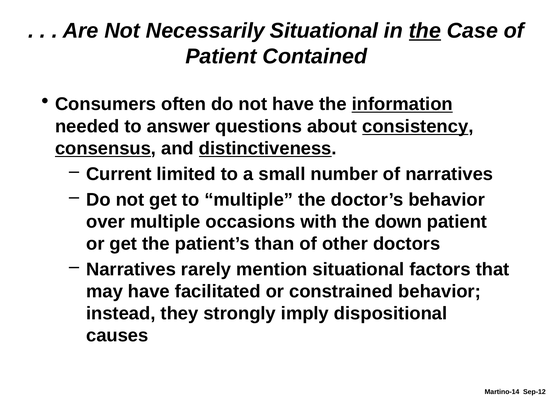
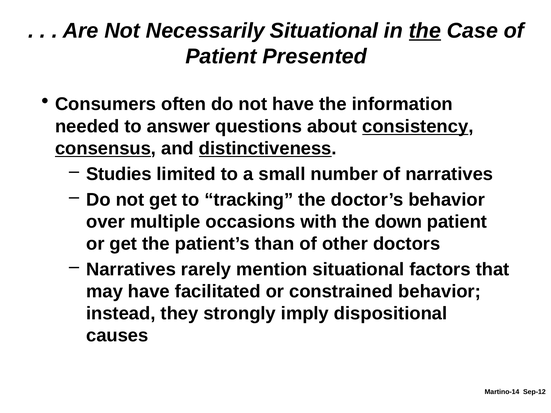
Contained: Contained -> Presented
information underline: present -> none
Current: Current -> Studies
to multiple: multiple -> tracking
